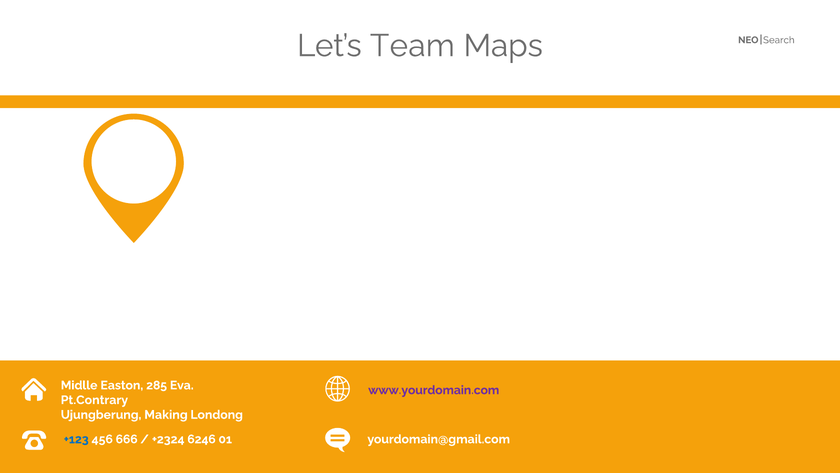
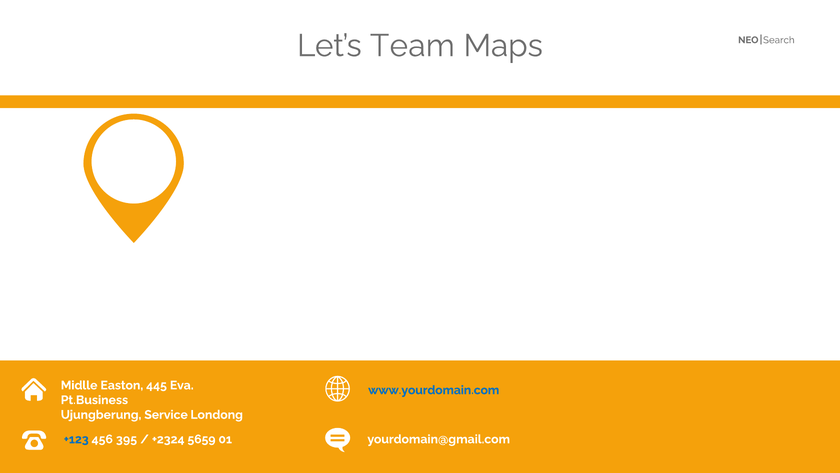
285: 285 -> 445
www.yourdomain.com colour: purple -> blue
Pt.Contrary: Pt.Contrary -> Pt.Business
Making: Making -> Service
666: 666 -> 395
6246: 6246 -> 5659
